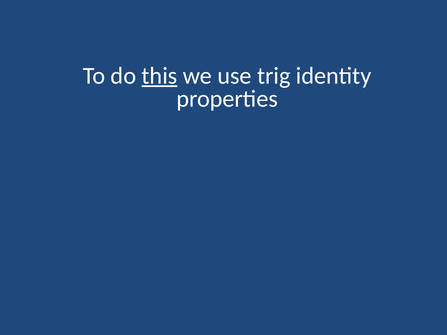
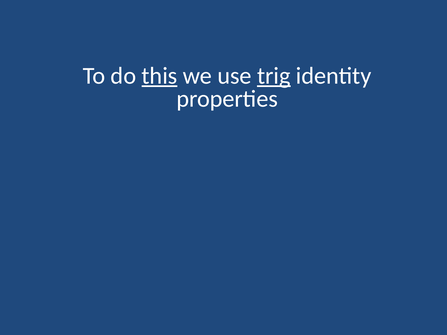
trig underline: none -> present
